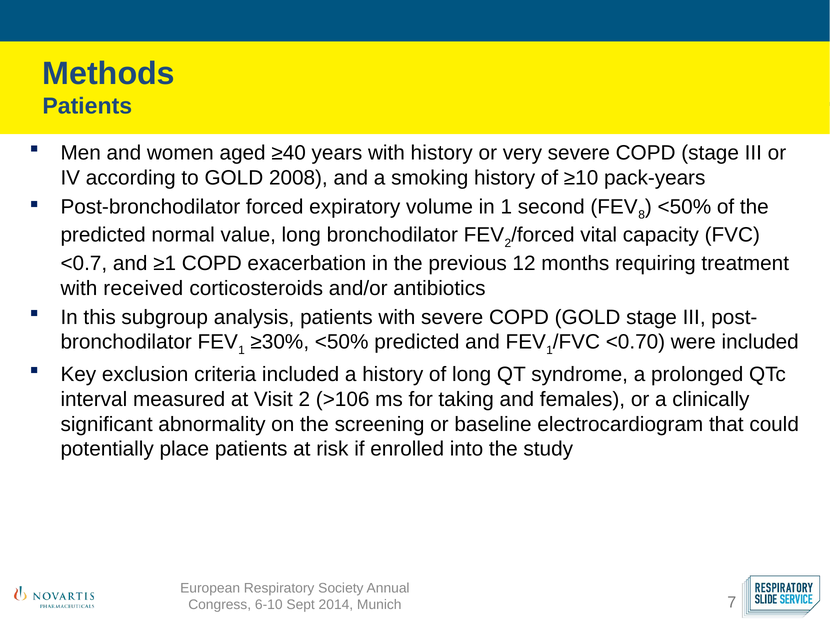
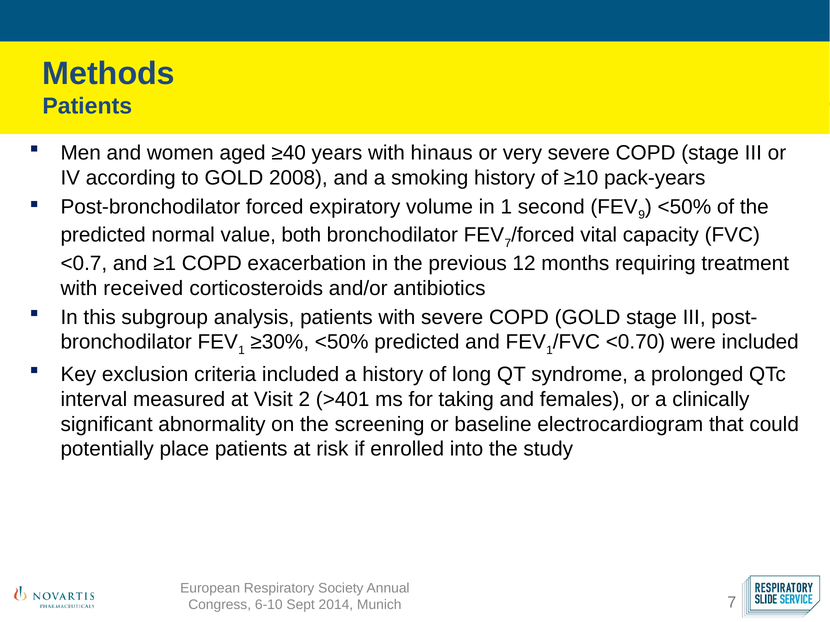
with history: history -> hinaus
8: 8 -> 9
value long: long -> both
2 at (508, 243): 2 -> 7
>106: >106 -> >401
